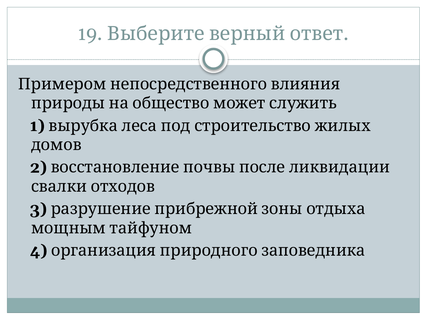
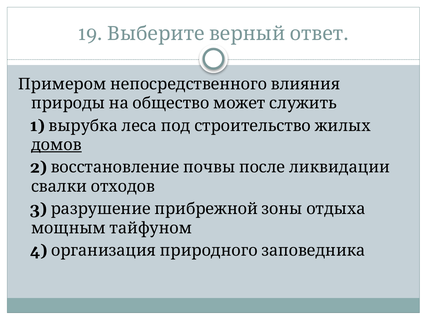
домов underline: none -> present
